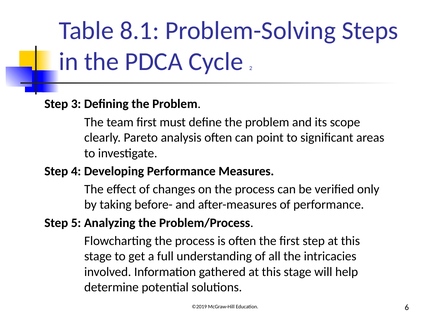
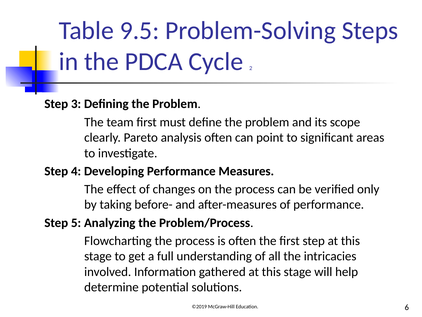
8.1: 8.1 -> 9.5
